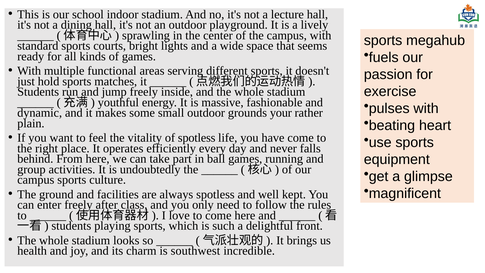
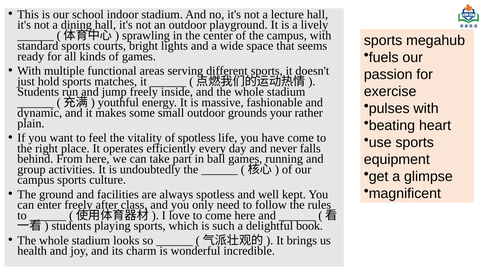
front: front -> book
southwest: southwest -> wonderful
